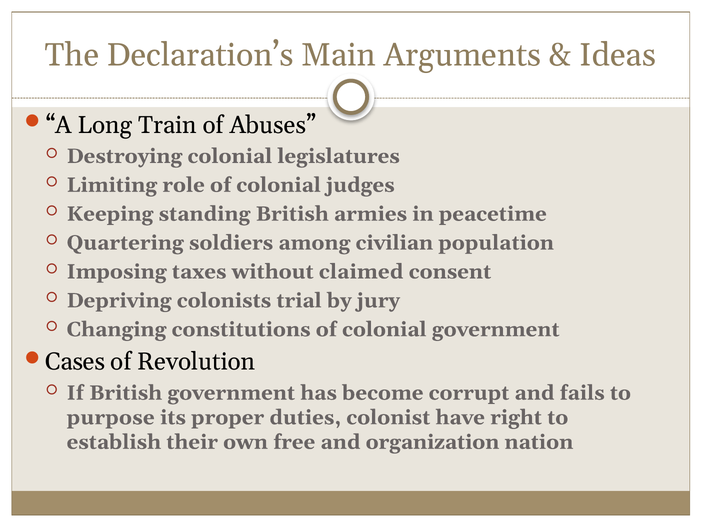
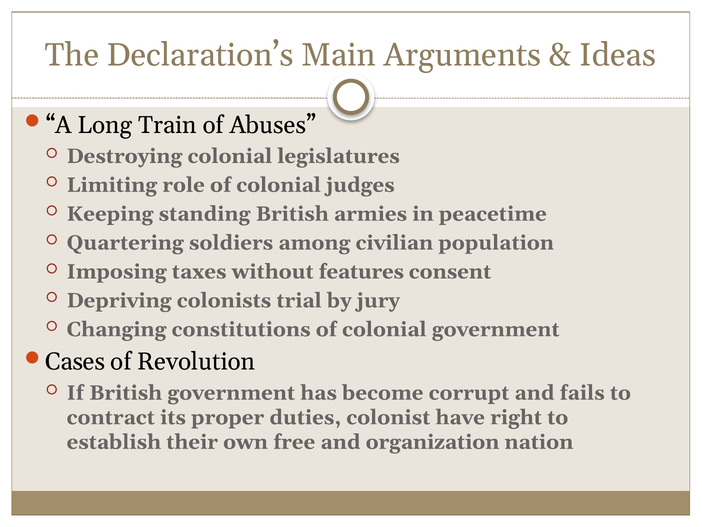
claimed: claimed -> features
purpose: purpose -> contract
